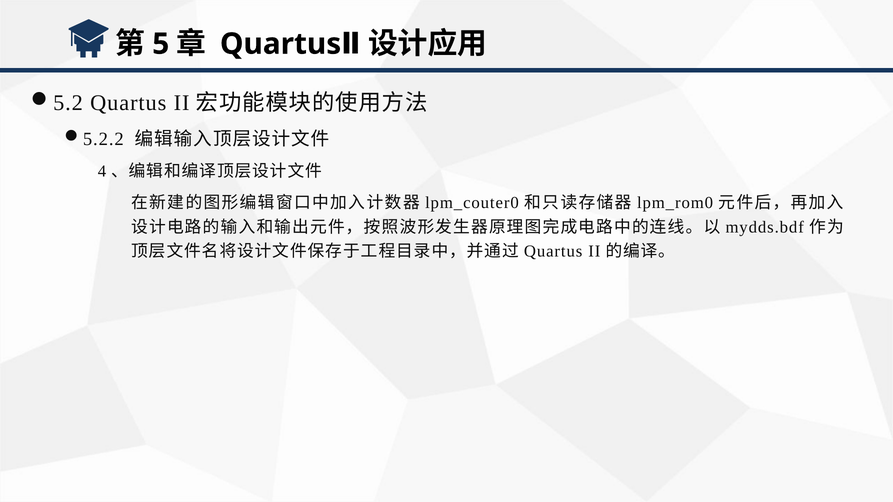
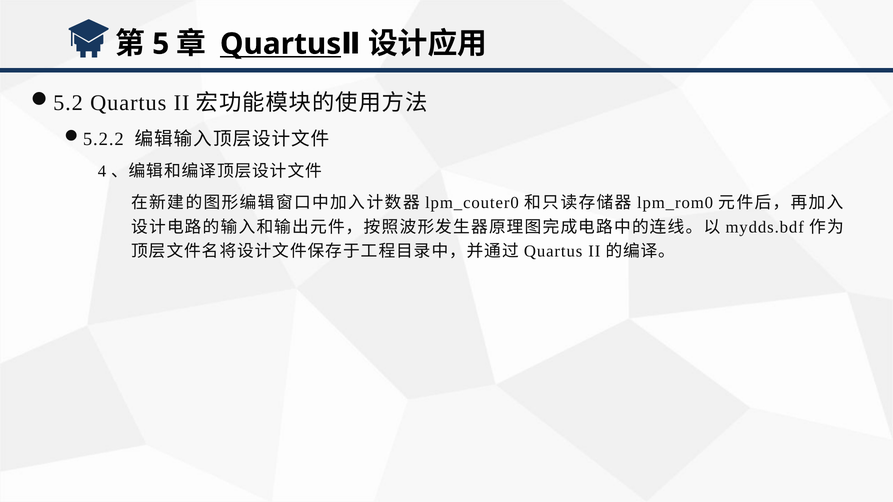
Quartus at (281, 44) underline: none -> present
